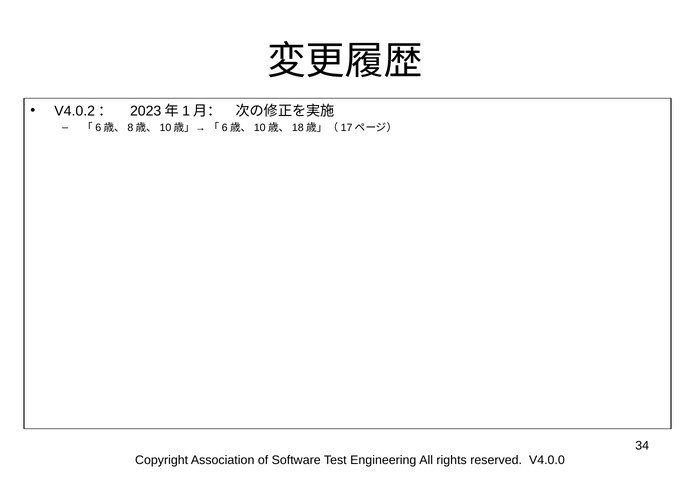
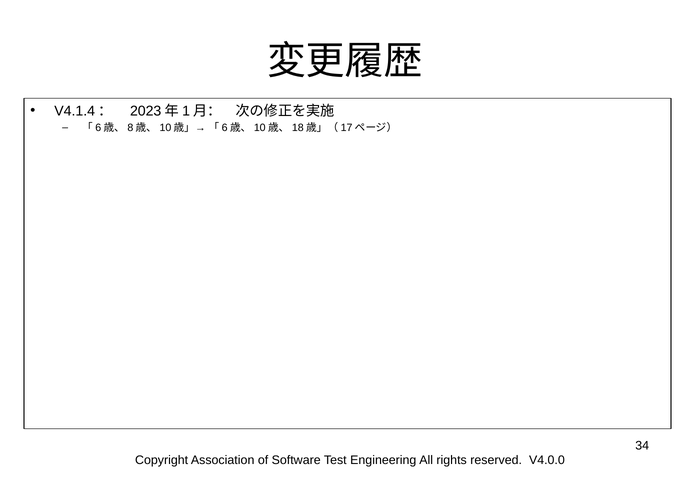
V4.0.2: V4.0.2 -> V4.1.4
